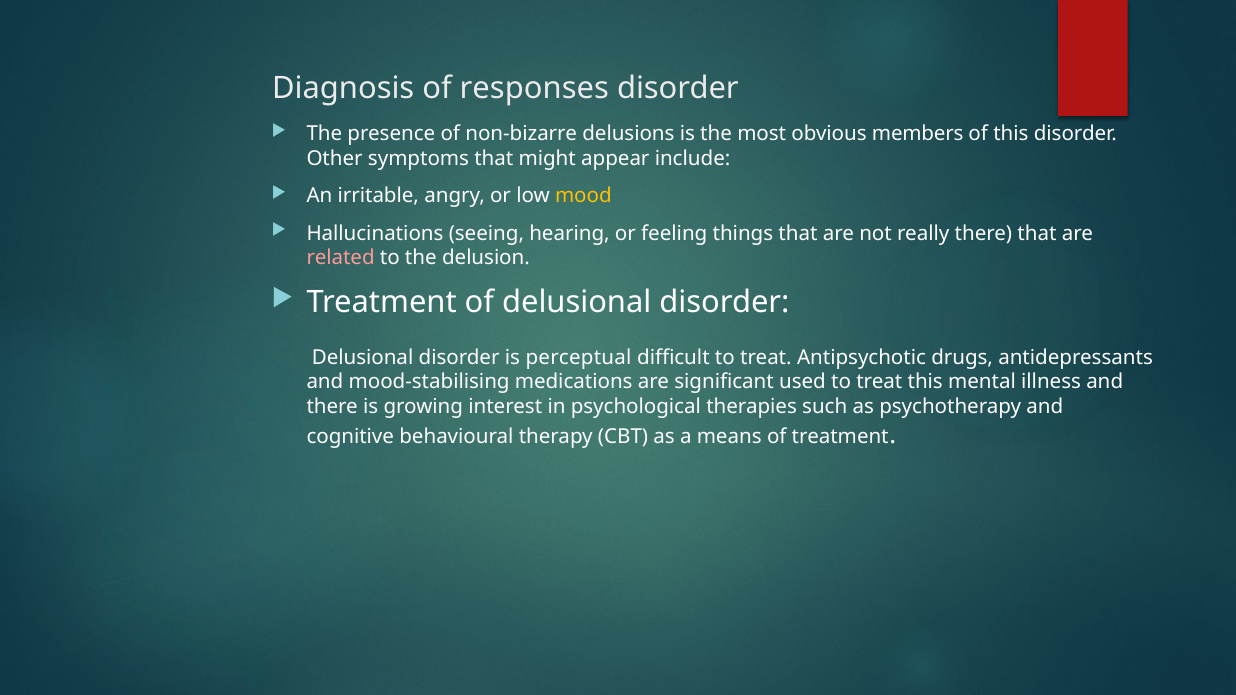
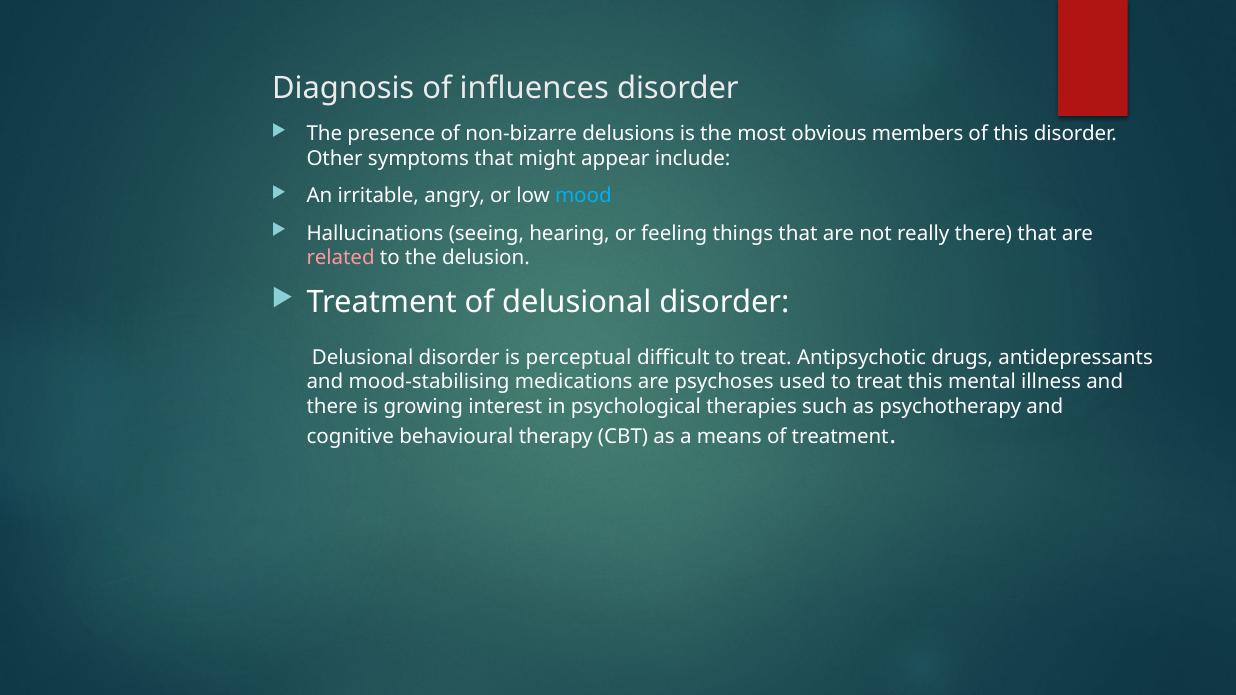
responses: responses -> influences
mood colour: yellow -> light blue
significant: significant -> psychoses
